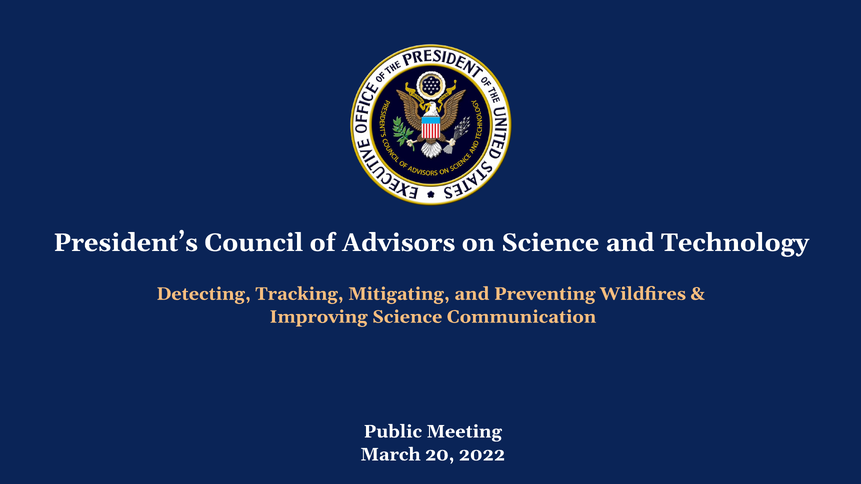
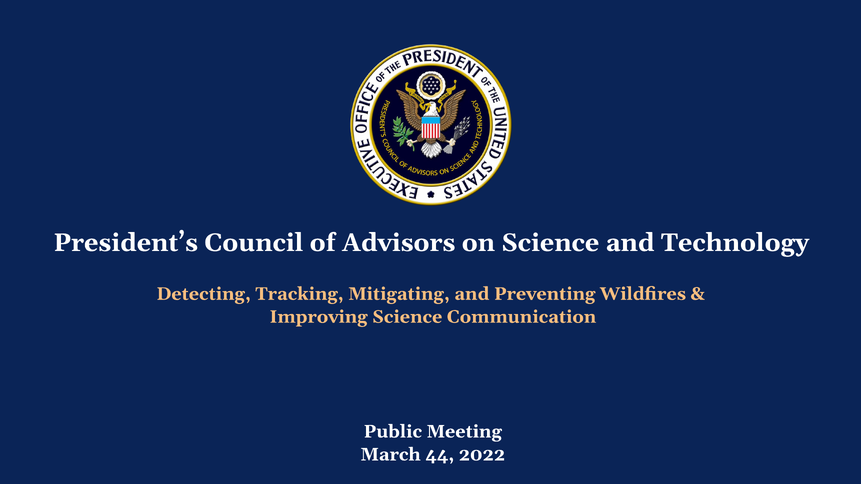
20: 20 -> 44
